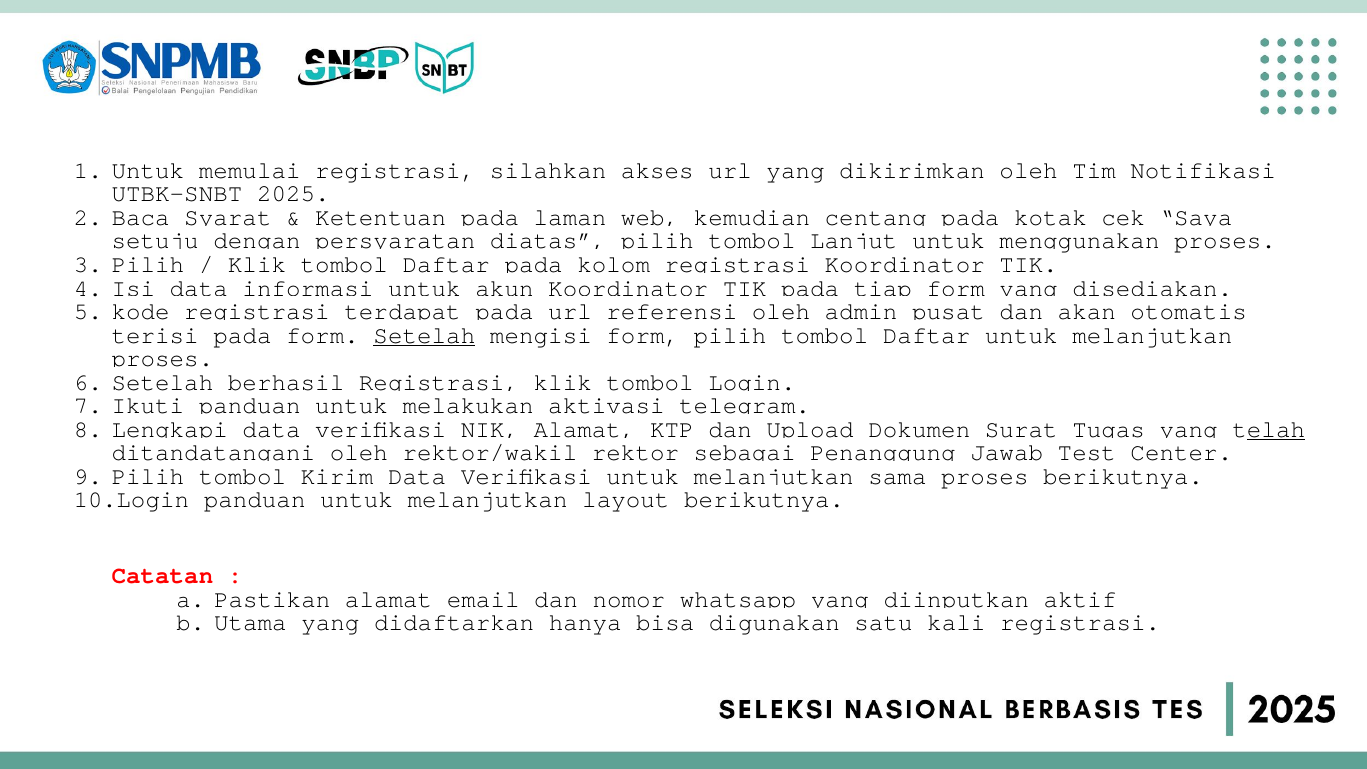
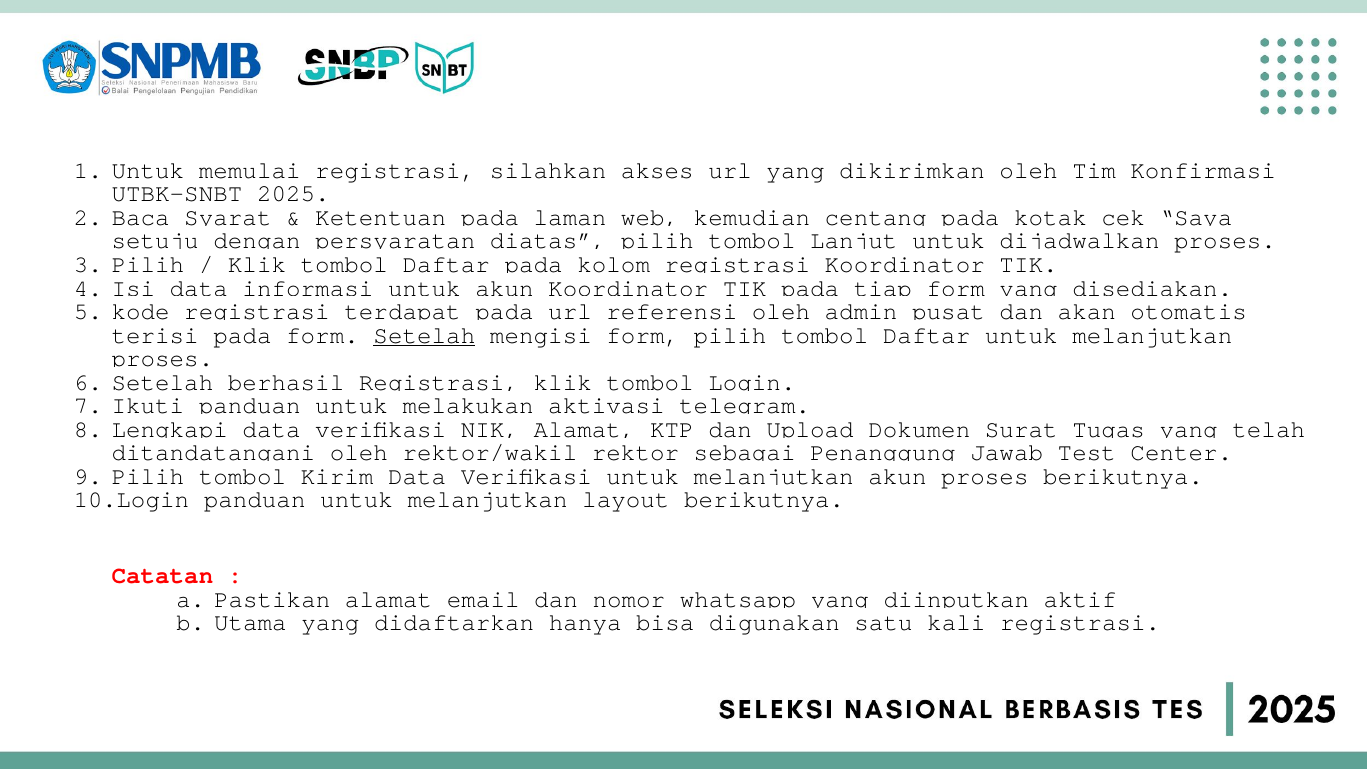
Notifikasi: Notifikasi -> Konfirmasi
menggunakan: menggunakan -> dijadwalkan
telah underline: present -> none
sama at (898, 476): sama -> akun
